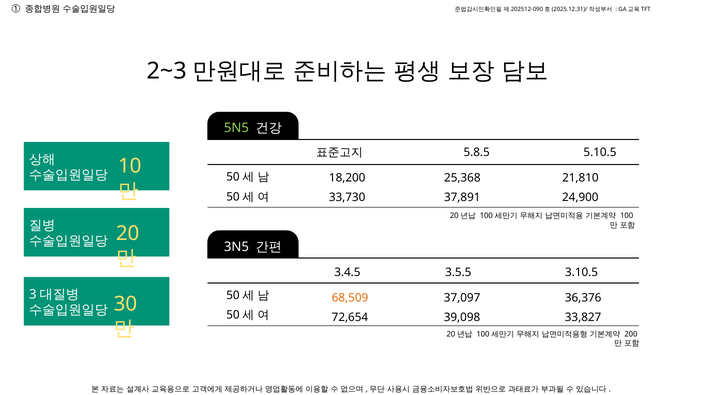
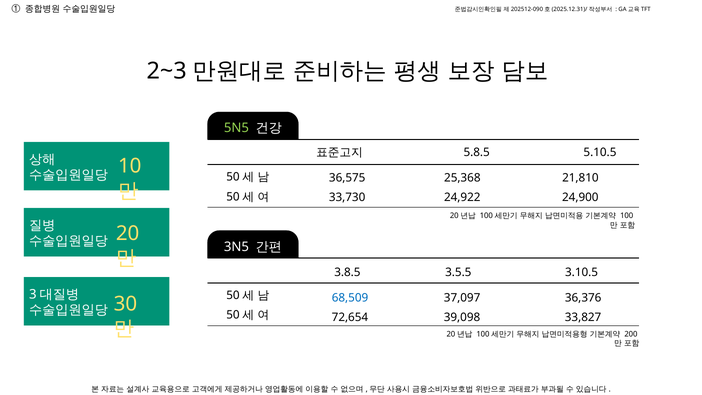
18,200: 18,200 -> 36,575
37,891: 37,891 -> 24,922
3.4.5: 3.4.5 -> 3.8.5
68,509 colour: orange -> blue
